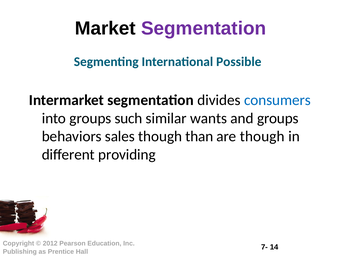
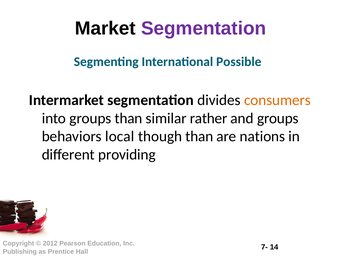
consumers colour: blue -> orange
groups such: such -> than
wants: wants -> rather
sales: sales -> local
are though: though -> nations
